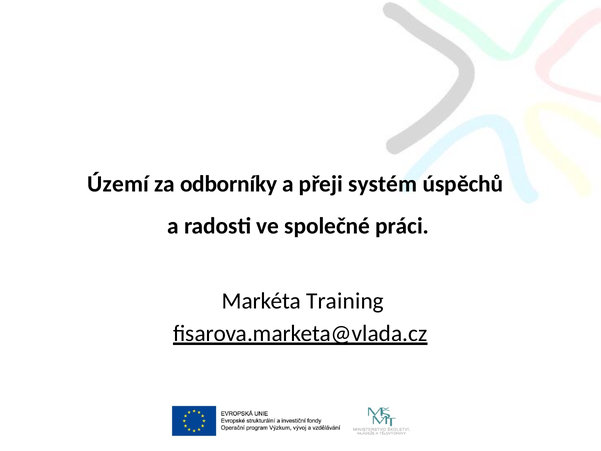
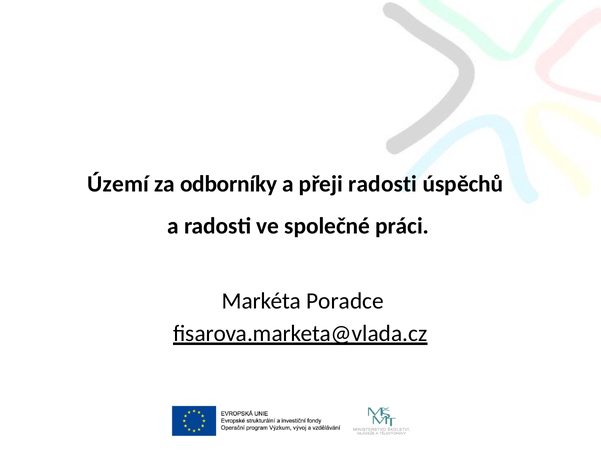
přeji systém: systém -> radosti
Training: Training -> Poradce
